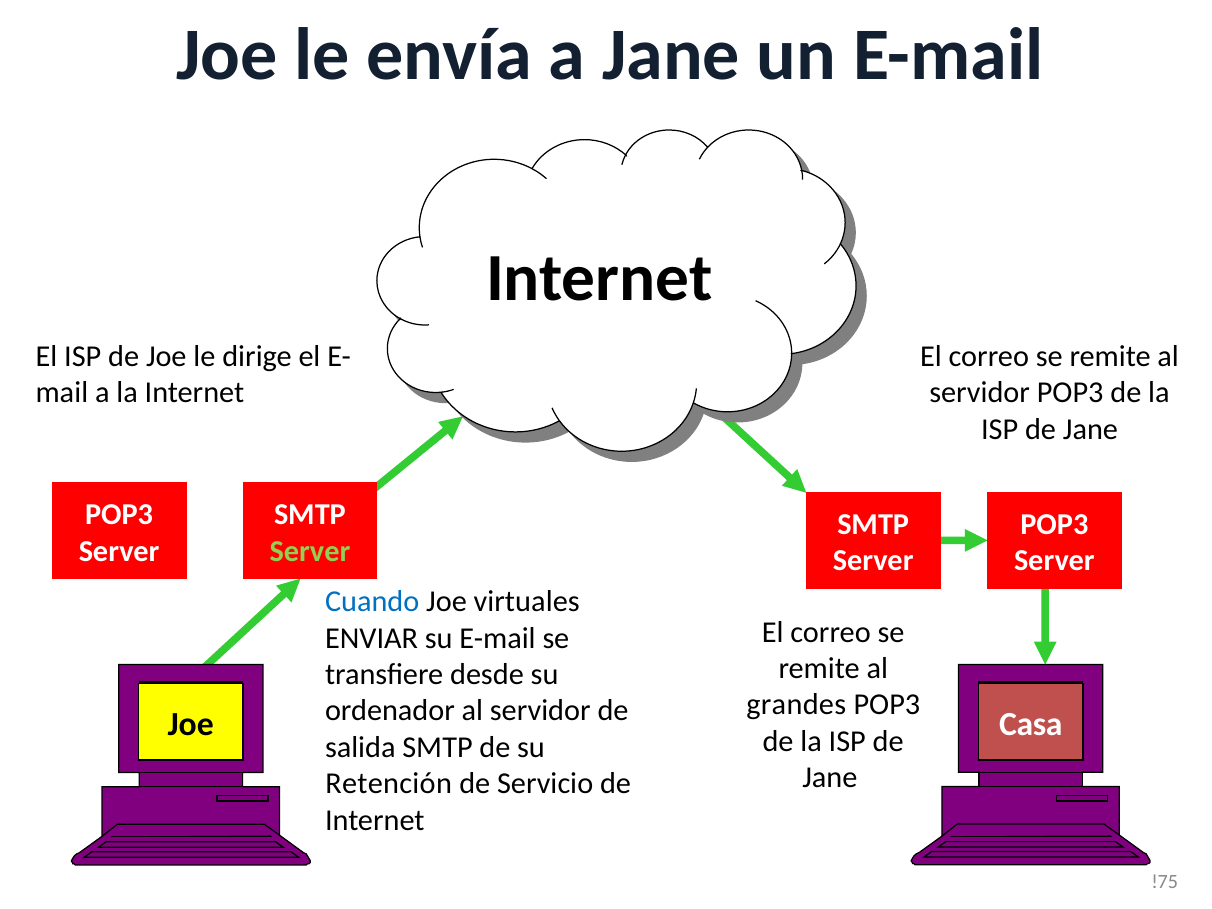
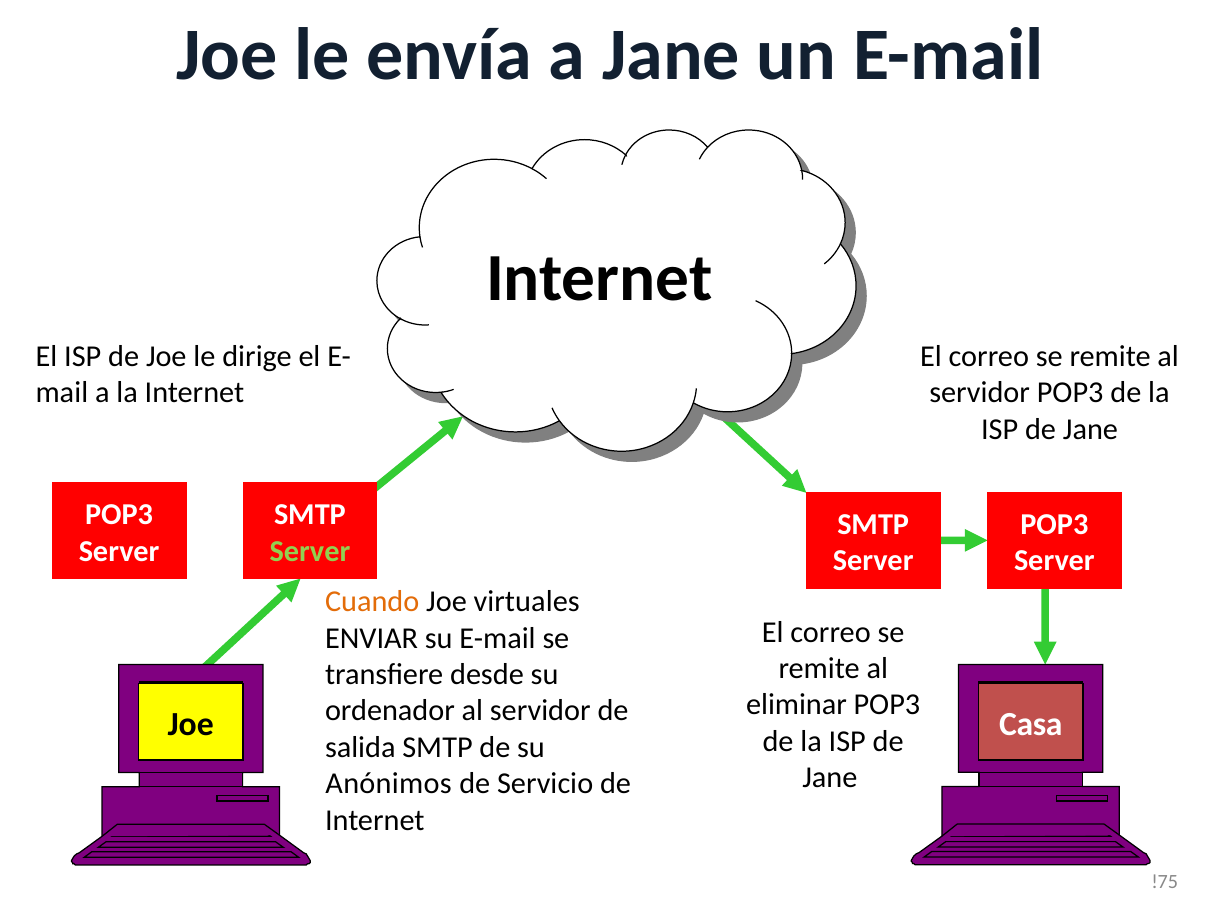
Cuando colour: blue -> orange
grandes: grandes -> eliminar
Retención: Retención -> Anónimos
